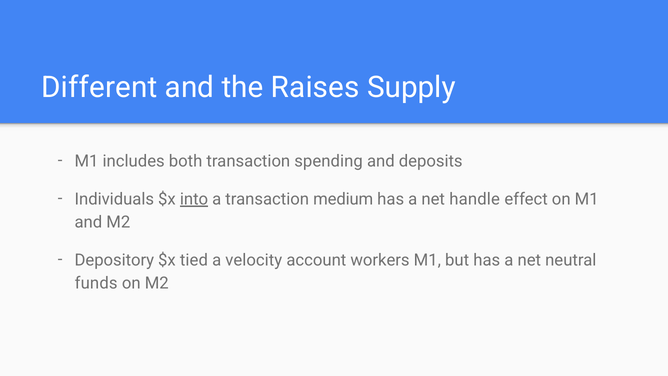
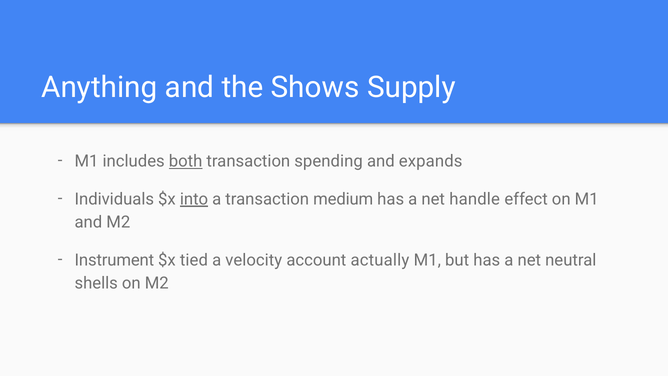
Different: Different -> Anything
Raises: Raises -> Shows
both underline: none -> present
deposits: deposits -> expands
Depository: Depository -> Instrument
workers: workers -> actually
funds: funds -> shells
